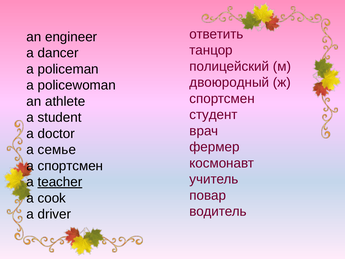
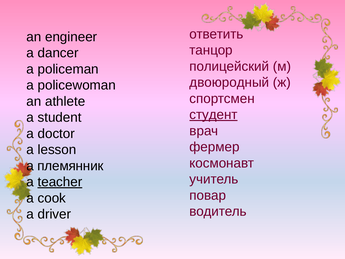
студент underline: none -> present
семье: семье -> lesson
a спортсмен: спортсмен -> племянник
